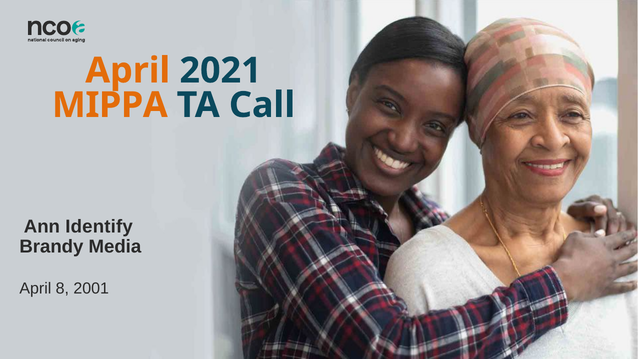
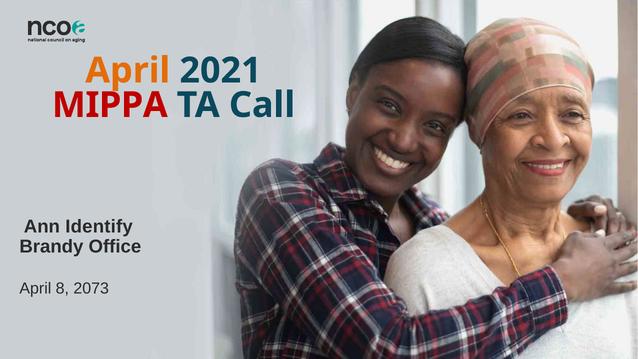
MIPPA colour: orange -> red
Media: Media -> Office
2001: 2001 -> 2073
